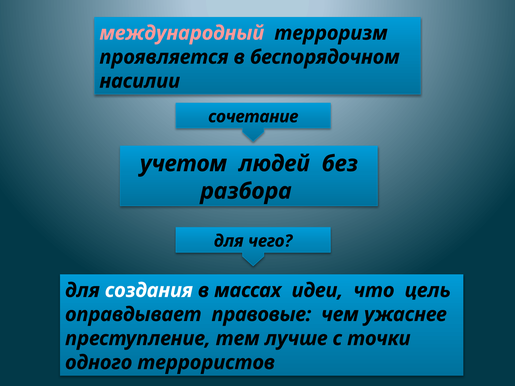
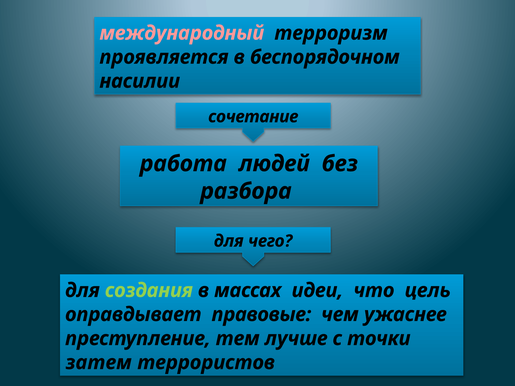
учетом: учетом -> работа
создания colour: white -> light green
одного: одного -> затем
